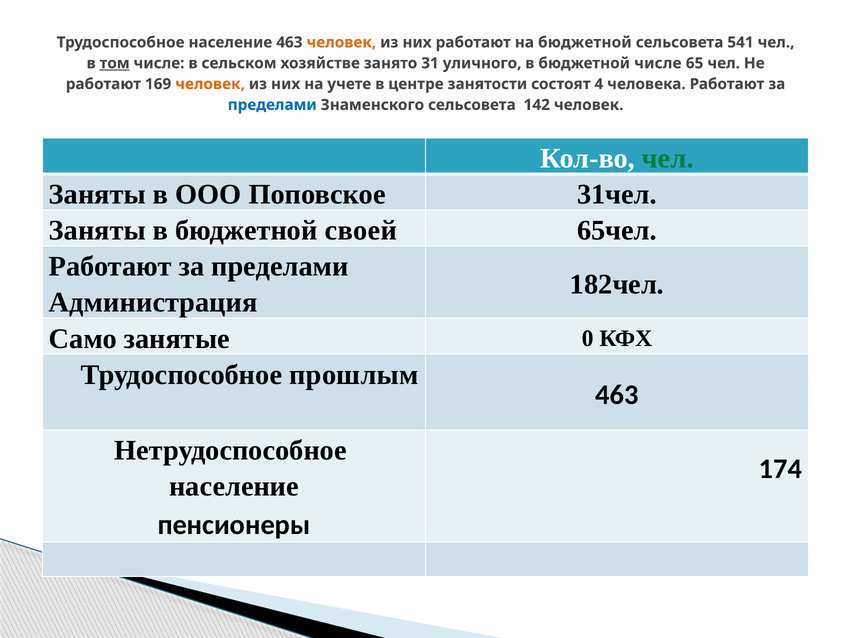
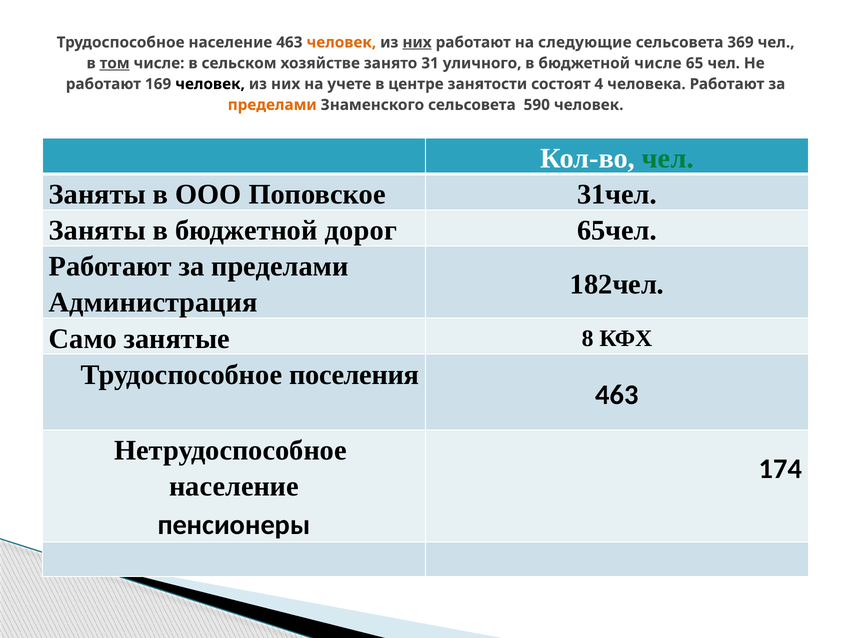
них at (417, 42) underline: none -> present
на бюджетной: бюджетной -> следующие
541: 541 -> 369
человек at (210, 84) colour: orange -> black
пределами at (272, 105) colour: blue -> orange
142: 142 -> 590
своей: своей -> дорог
0: 0 -> 8
прошлым: прошлым -> поселения
